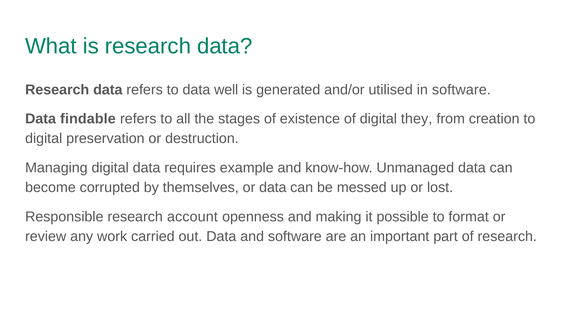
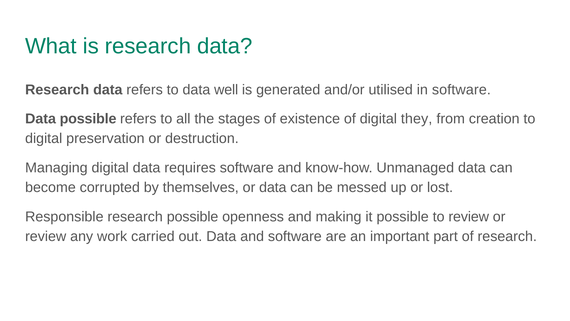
Data findable: findable -> possible
requires example: example -> software
research account: account -> possible
to format: format -> review
